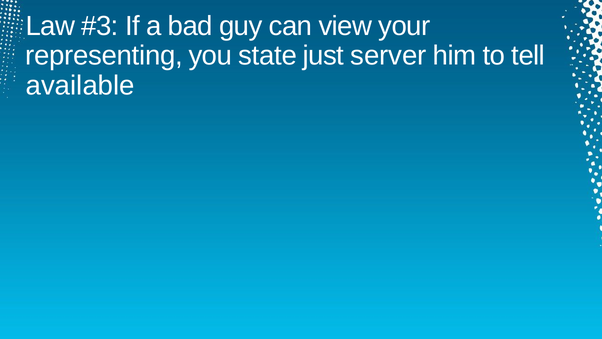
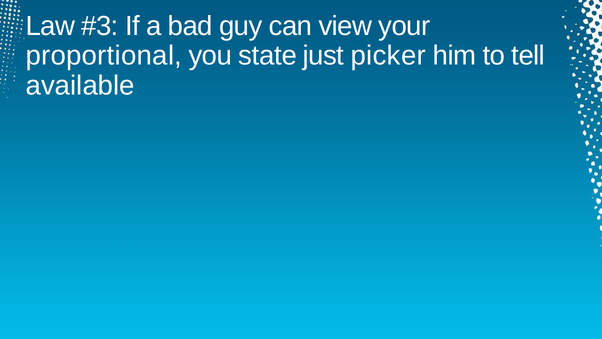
representing: representing -> proportional
server: server -> picker
